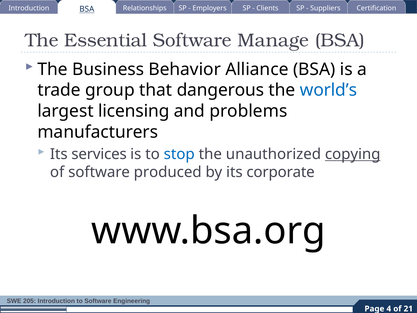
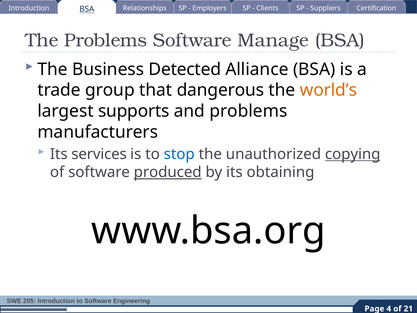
The Essential: Essential -> Problems
Behavior: Behavior -> Detected
world’s colour: blue -> orange
licensing: licensing -> supports
produced underline: none -> present
corporate: corporate -> obtaining
